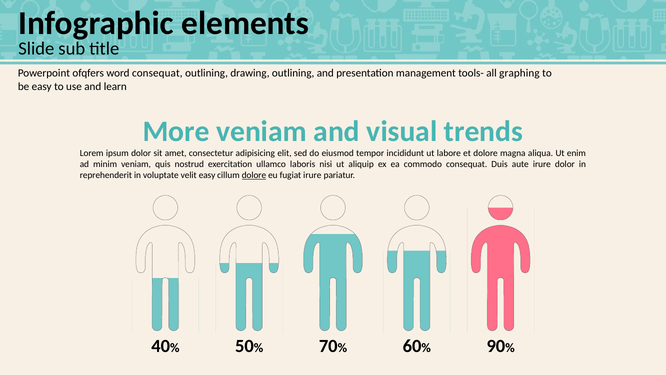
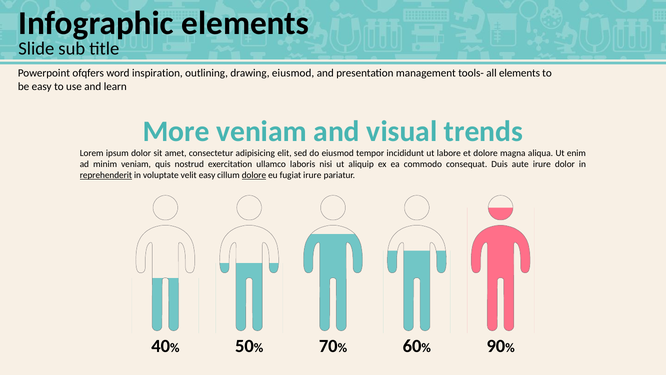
word consequat: consequat -> inspiration
drawing outlining: outlining -> eiusmod
all graphing: graphing -> elements
reprehenderit underline: none -> present
